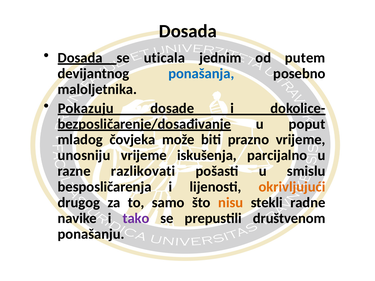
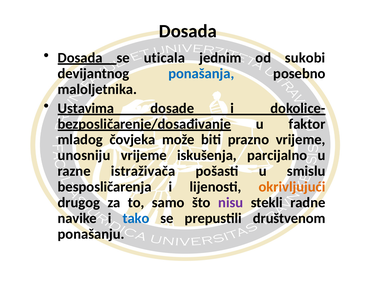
putem: putem -> sukobi
Pokazuju: Pokazuju -> Ustavima
poput: poput -> faktor
razlikovati: razlikovati -> istraživača
nisu colour: orange -> purple
tako colour: purple -> blue
